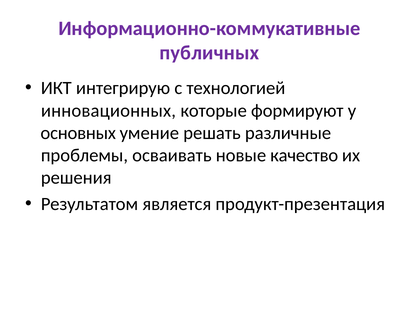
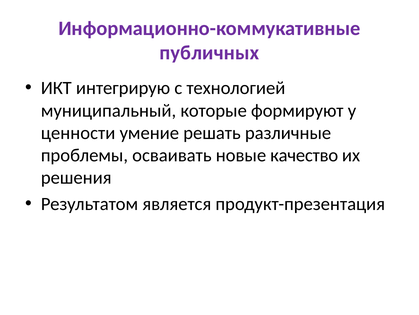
инновационных: инновационных -> муниципальный
основных: основных -> ценности
